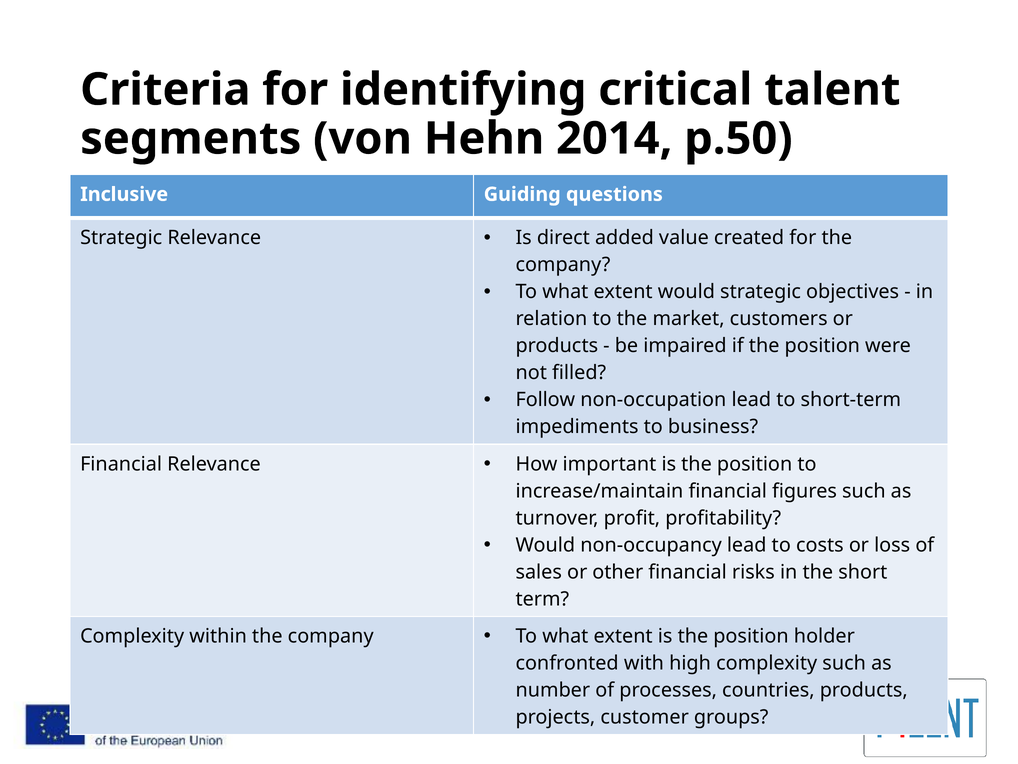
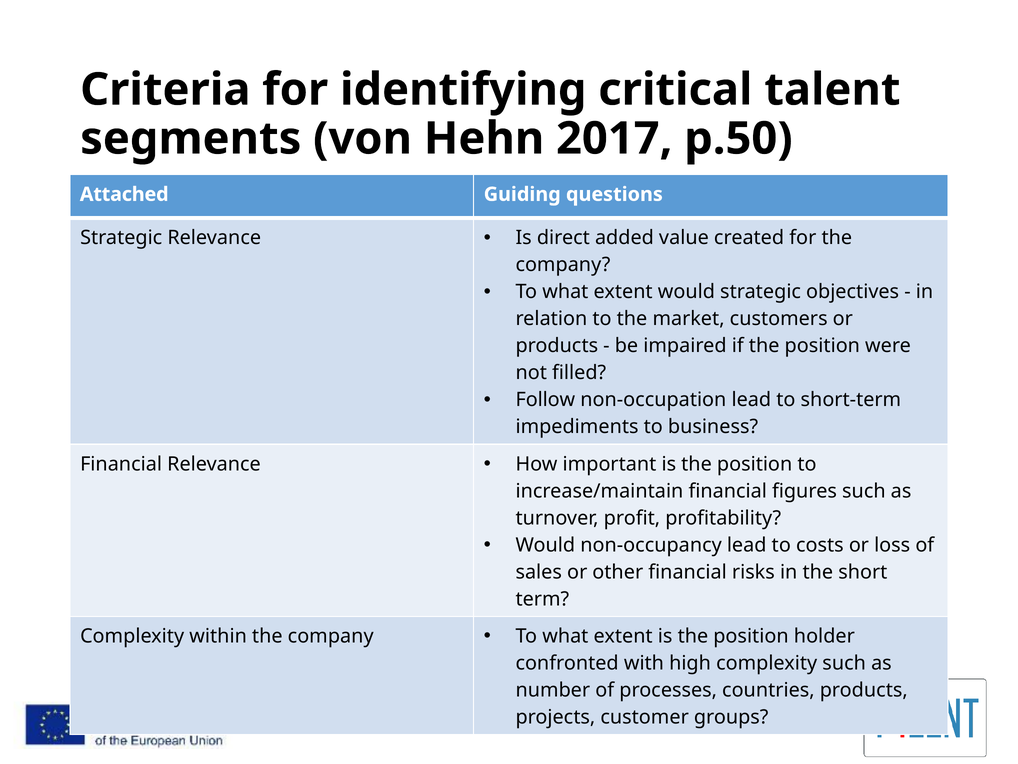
2014: 2014 -> 2017
Inclusive: Inclusive -> Attached
